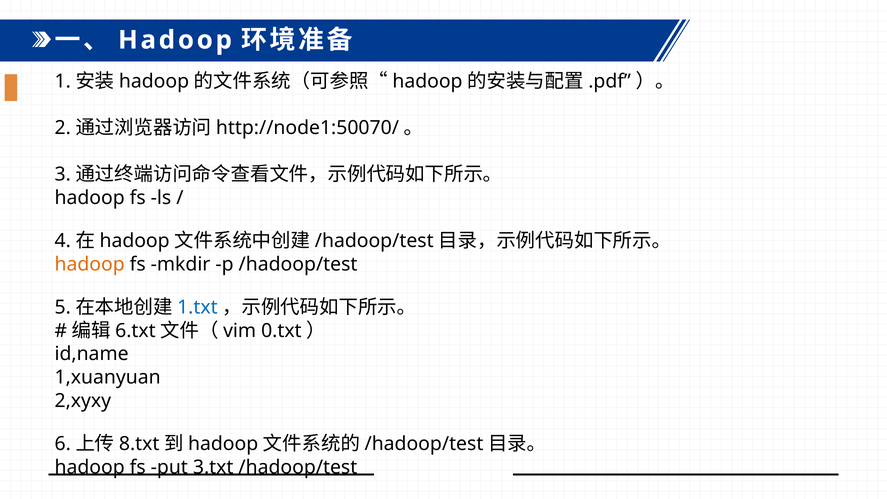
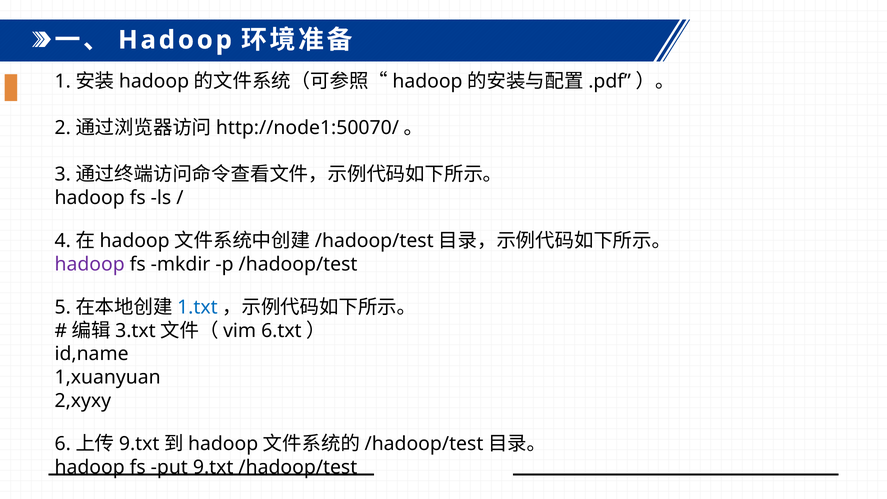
hadoop at (90, 264) colour: orange -> purple
6.txt: 6.txt -> 3.txt
0.txt: 0.txt -> 6.txt
8.txt at (139, 444): 8.txt -> 9.txt
put 3.txt: 3.txt -> 9.txt
